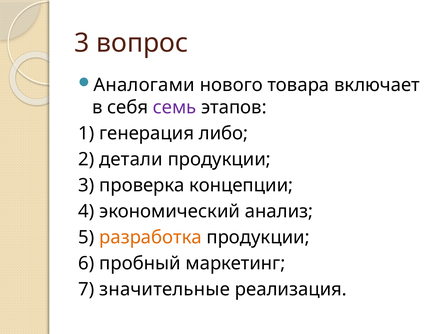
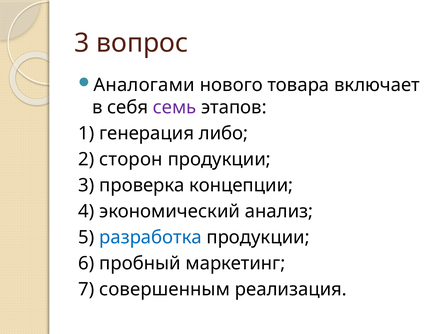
детали: детали -> сторон
разработка colour: orange -> blue
значительные: значительные -> совершенным
